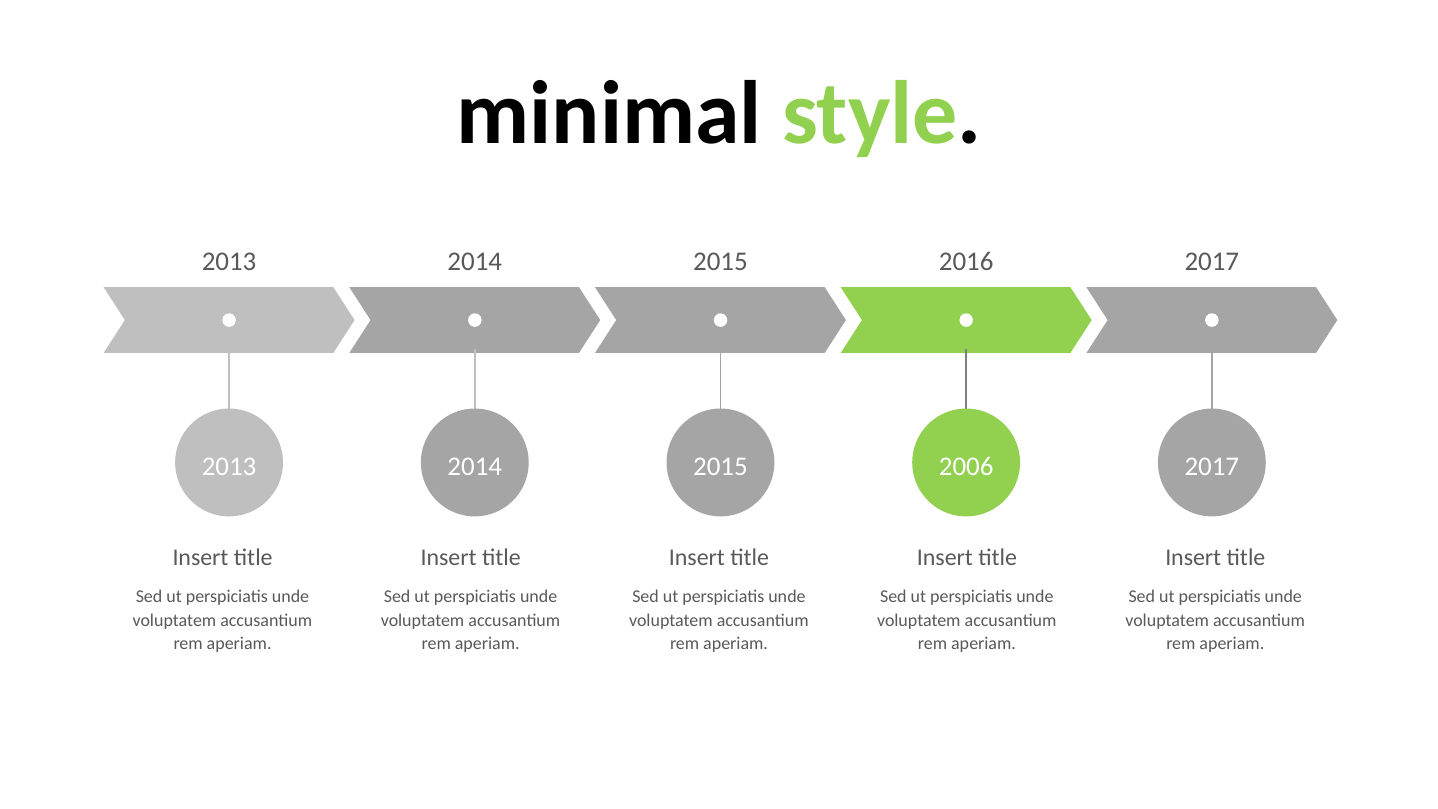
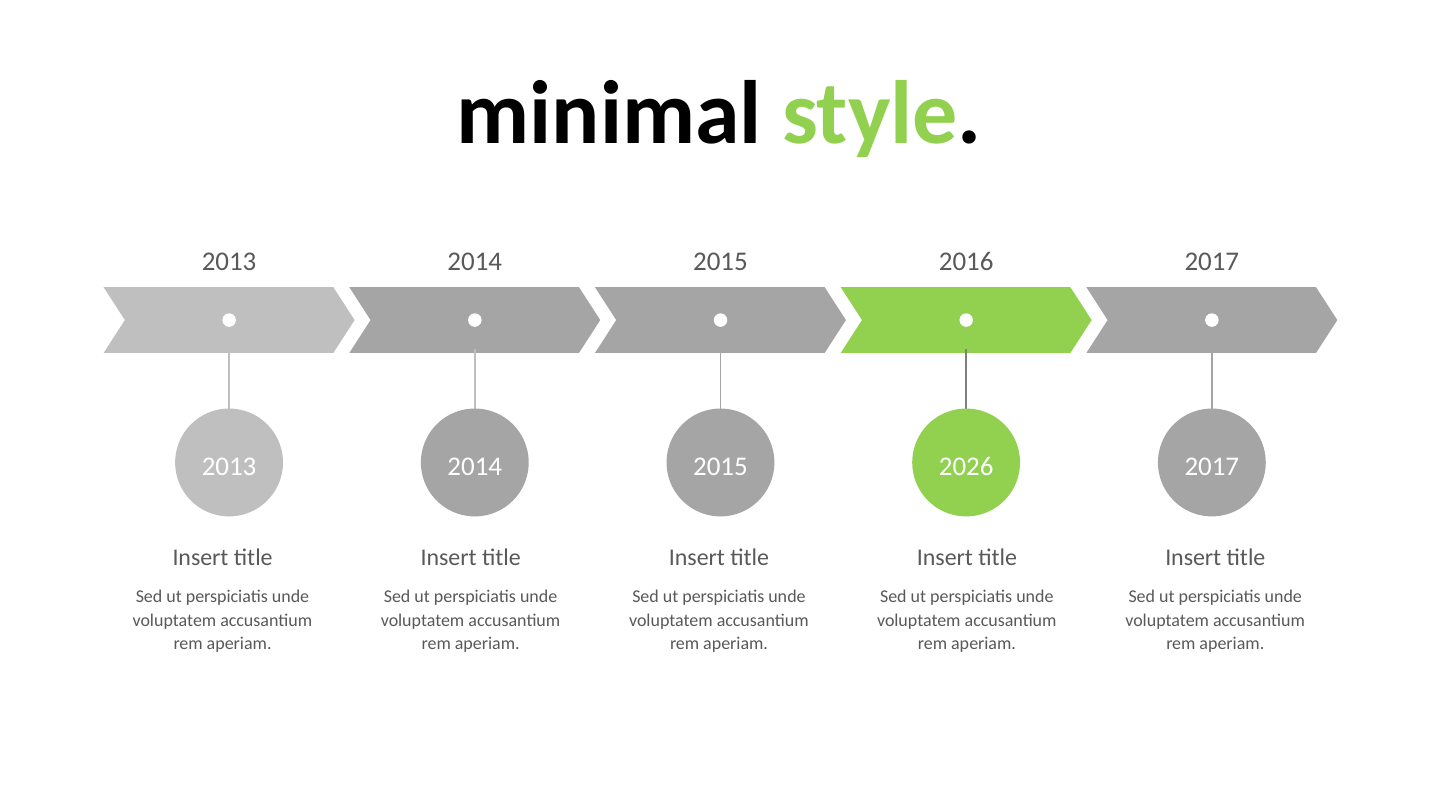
2006: 2006 -> 2026
